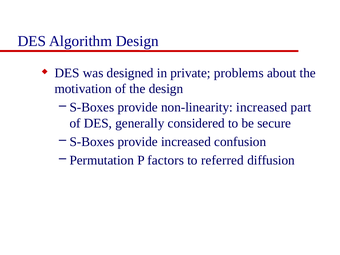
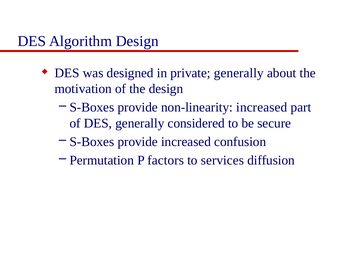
private problems: problems -> generally
referred: referred -> services
